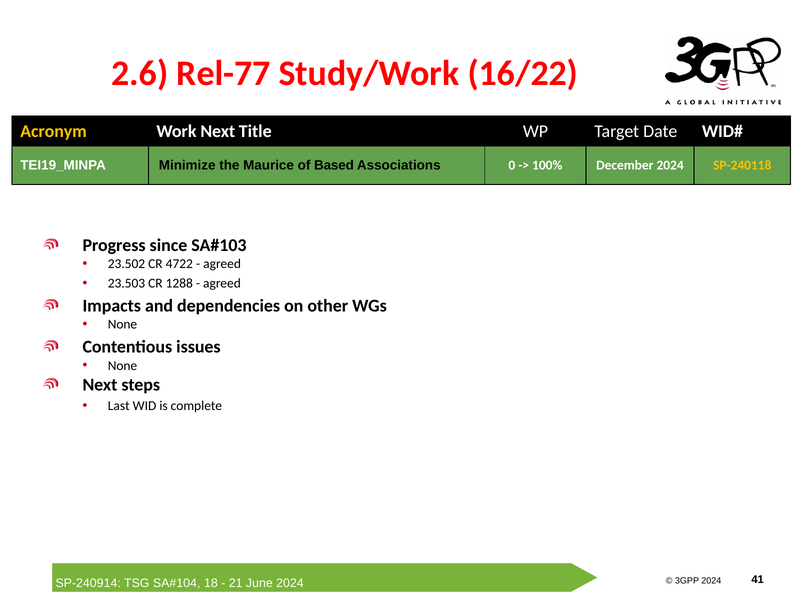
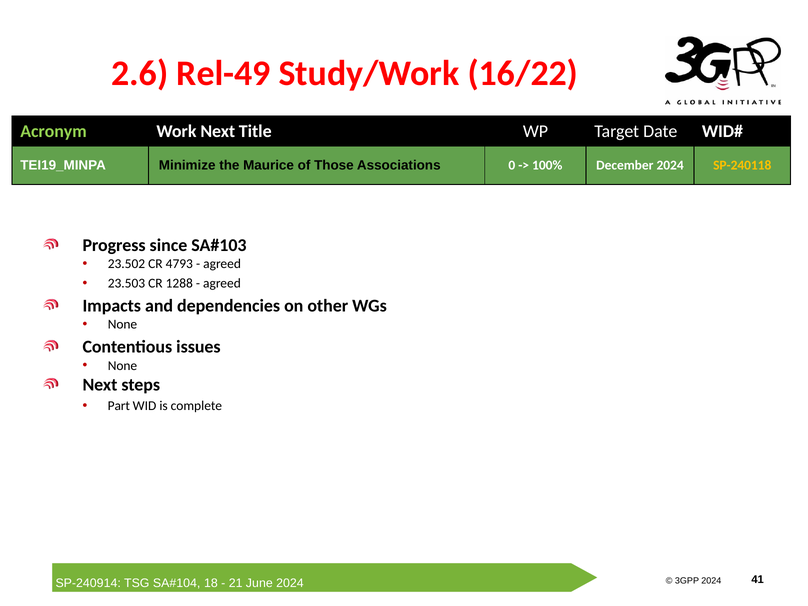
Rel-77: Rel-77 -> Rel-49
Acronym colour: yellow -> light green
Based: Based -> Those
4722: 4722 -> 4793
Last: Last -> Part
